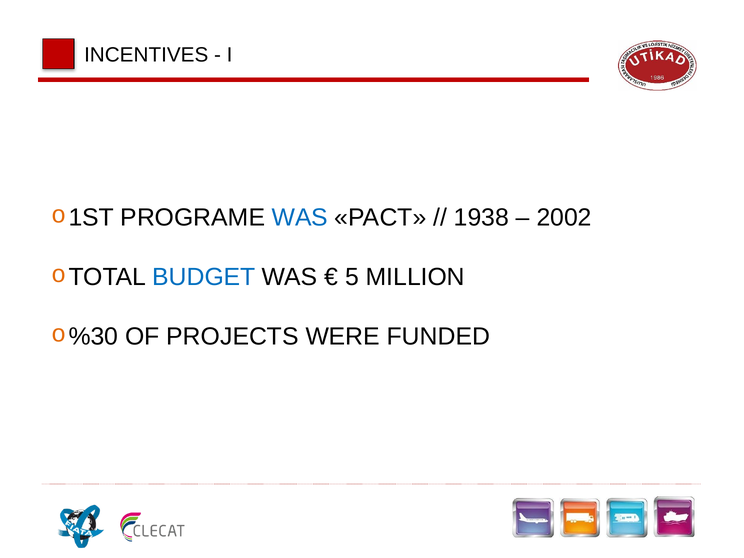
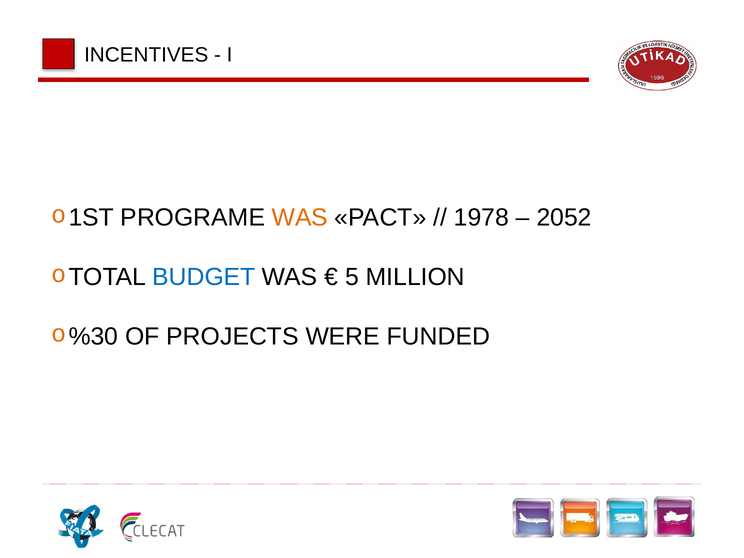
WAS at (300, 218) colour: blue -> orange
1938: 1938 -> 1978
2002: 2002 -> 2052
